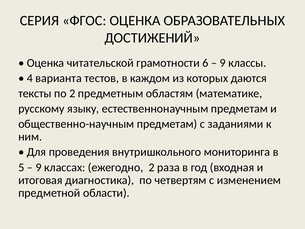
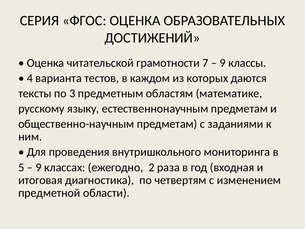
6: 6 -> 7
по 2: 2 -> 3
